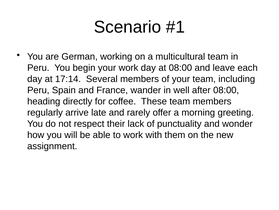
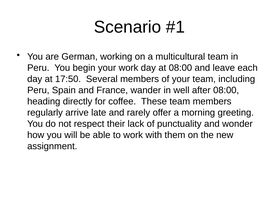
17:14: 17:14 -> 17:50
